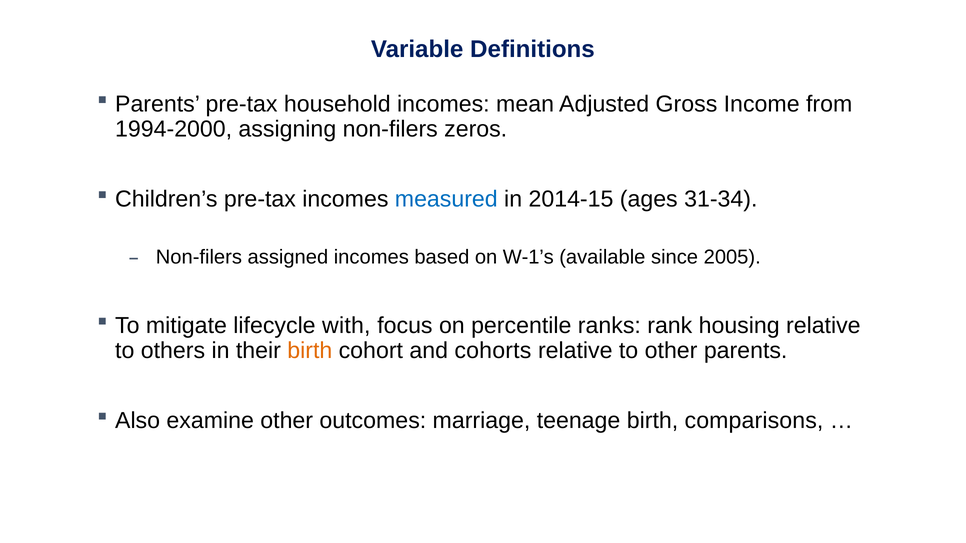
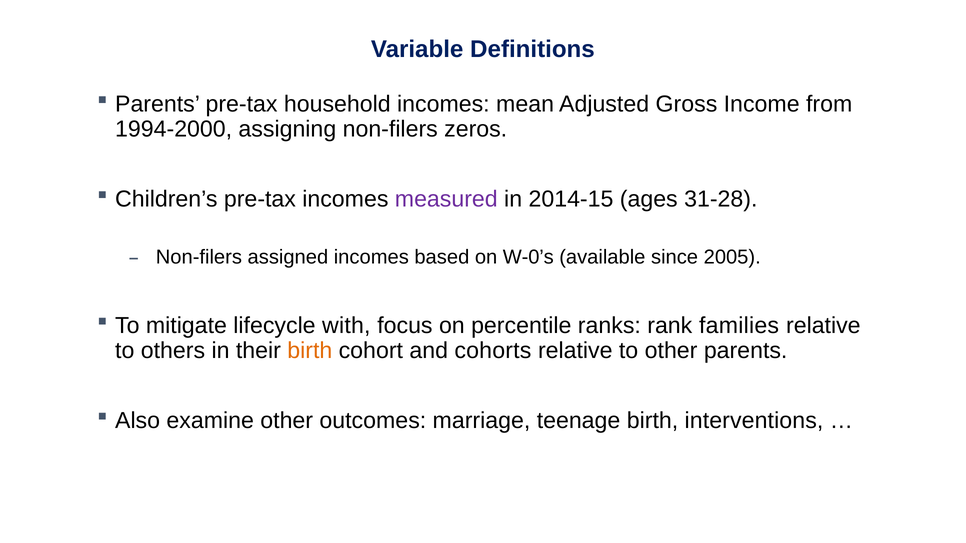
measured colour: blue -> purple
31-34: 31-34 -> 31-28
W-1’s: W-1’s -> W-0’s
housing: housing -> families
comparisons: comparisons -> interventions
